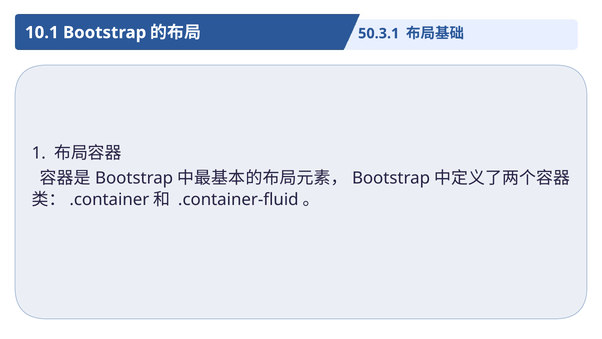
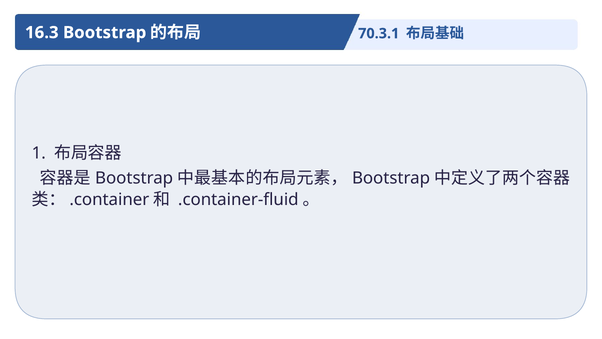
10.1: 10.1 -> 16.3
50.3.1: 50.3.1 -> 70.3.1
